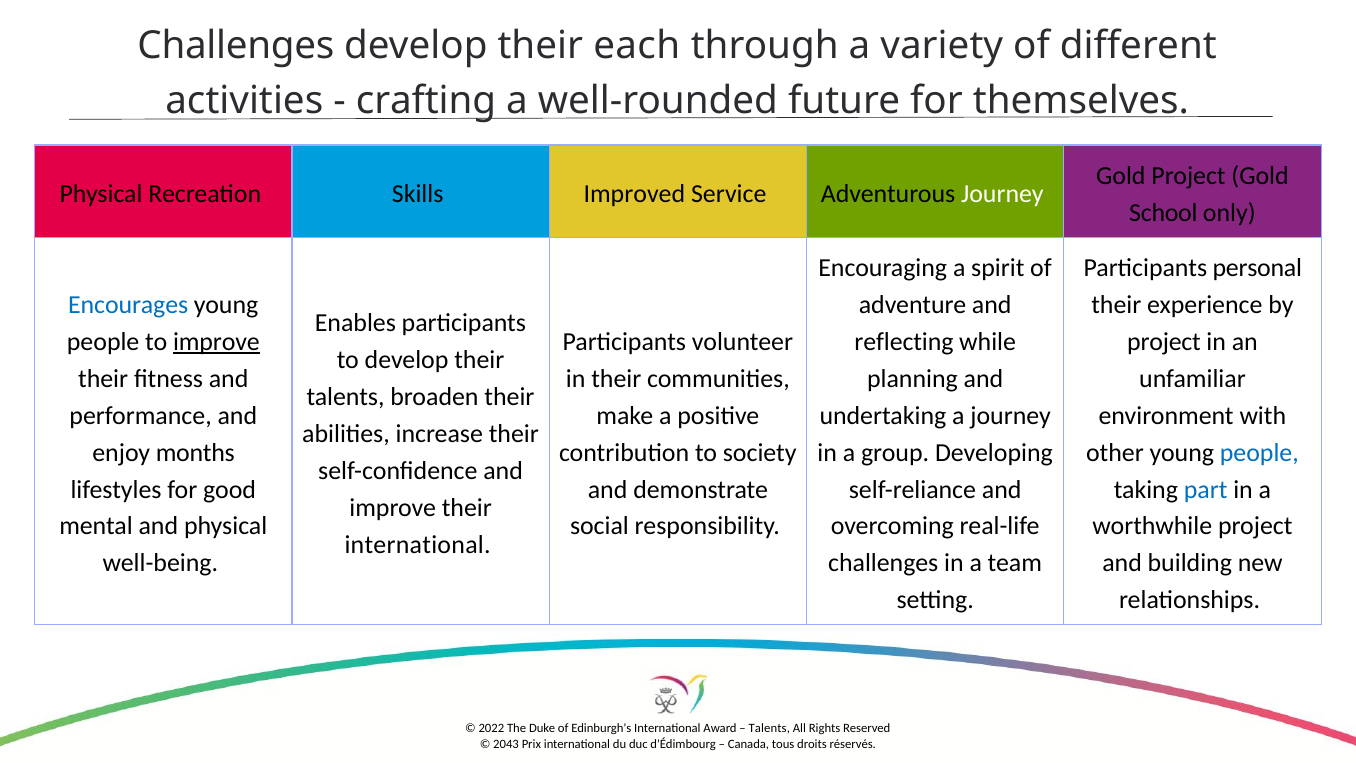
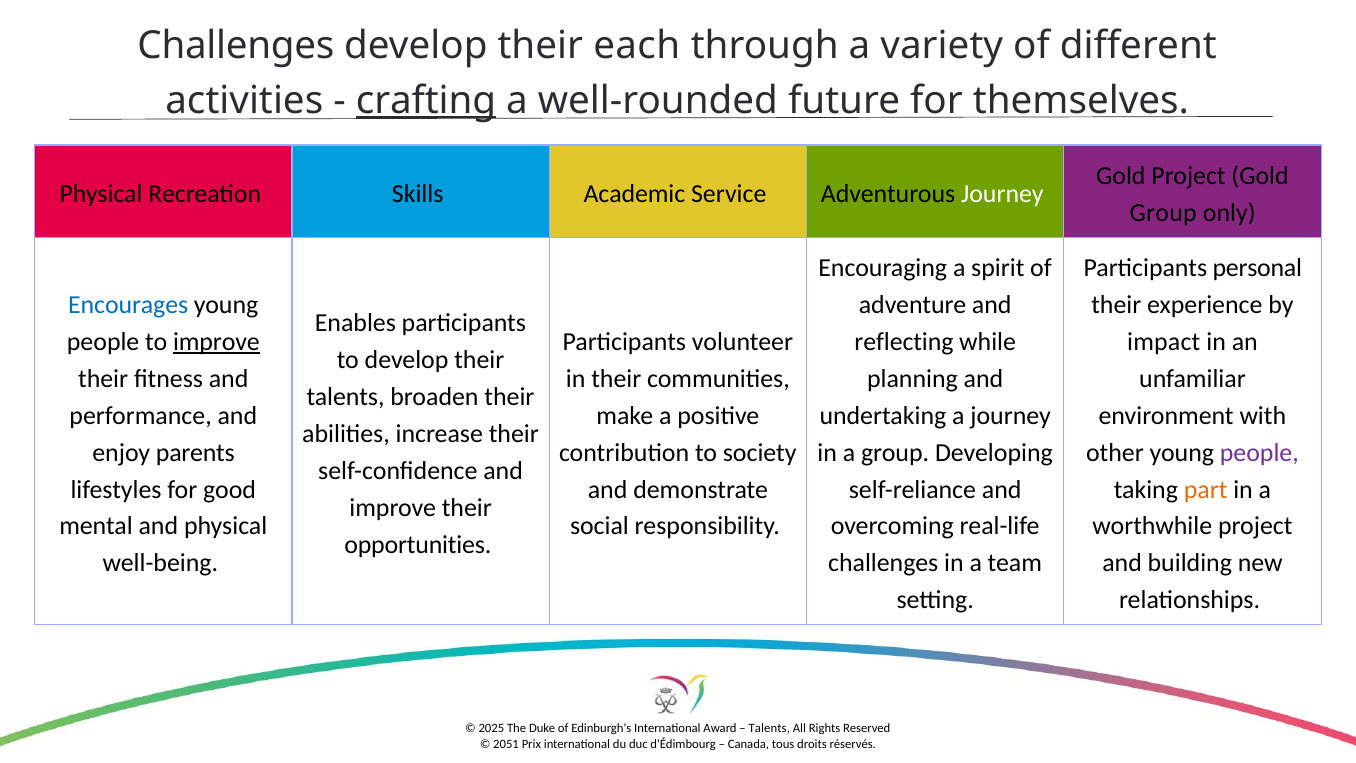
crafting underline: none -> present
Improved: Improved -> Academic
School at (1163, 213): School -> Group
project at (1164, 342): project -> impact
months: months -> parents
people at (1259, 452) colour: blue -> purple
part colour: blue -> orange
international at (418, 545): international -> opportunities
2022: 2022 -> 2025
2043: 2043 -> 2051
